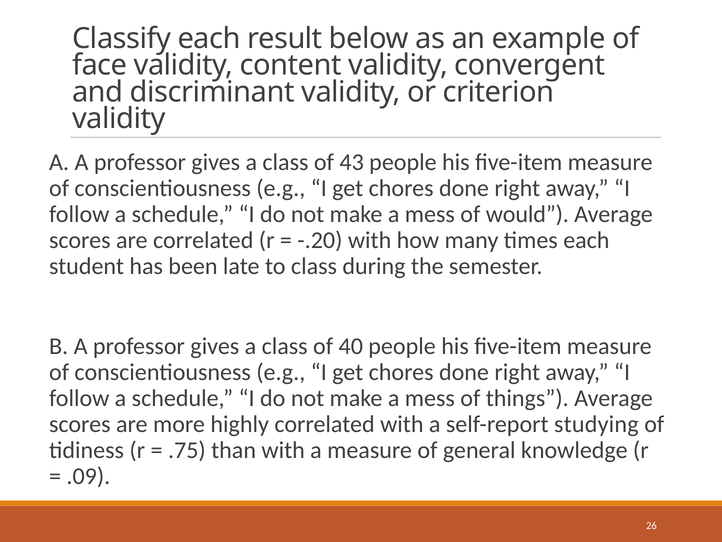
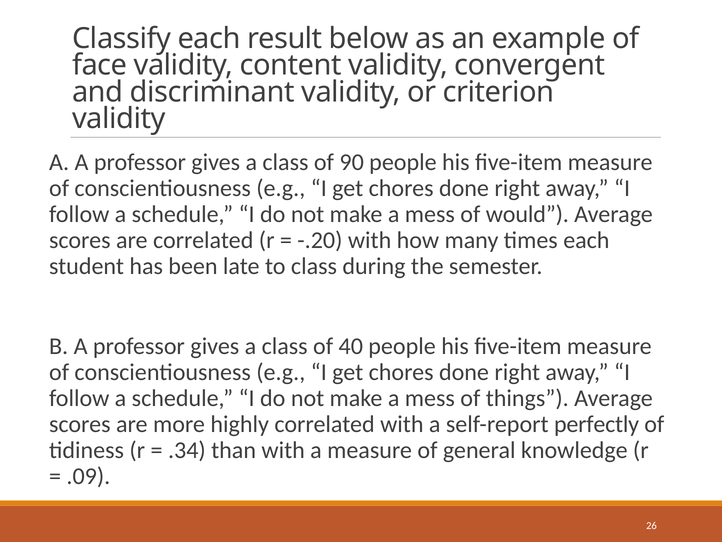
43: 43 -> 90
studying: studying -> perfectly
.75: .75 -> .34
